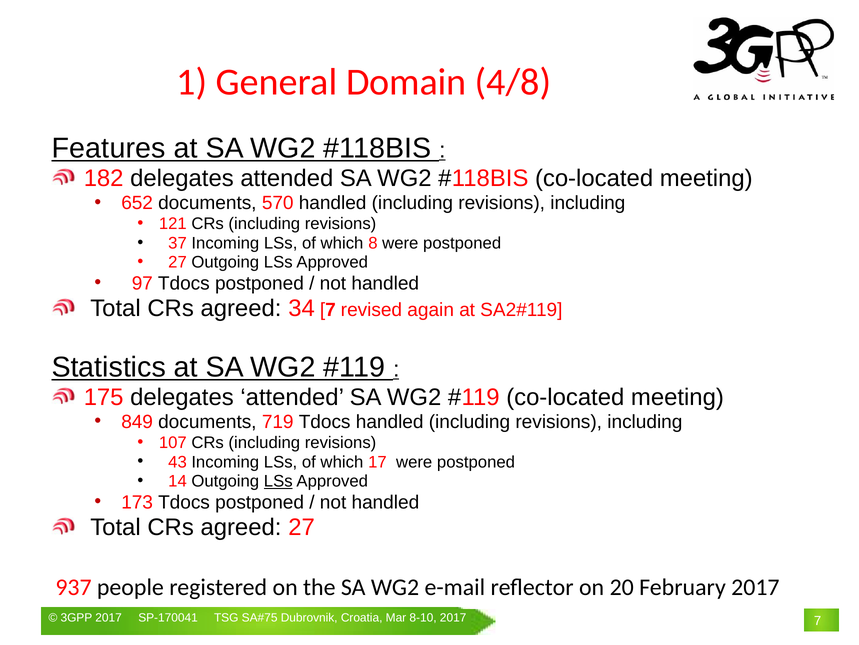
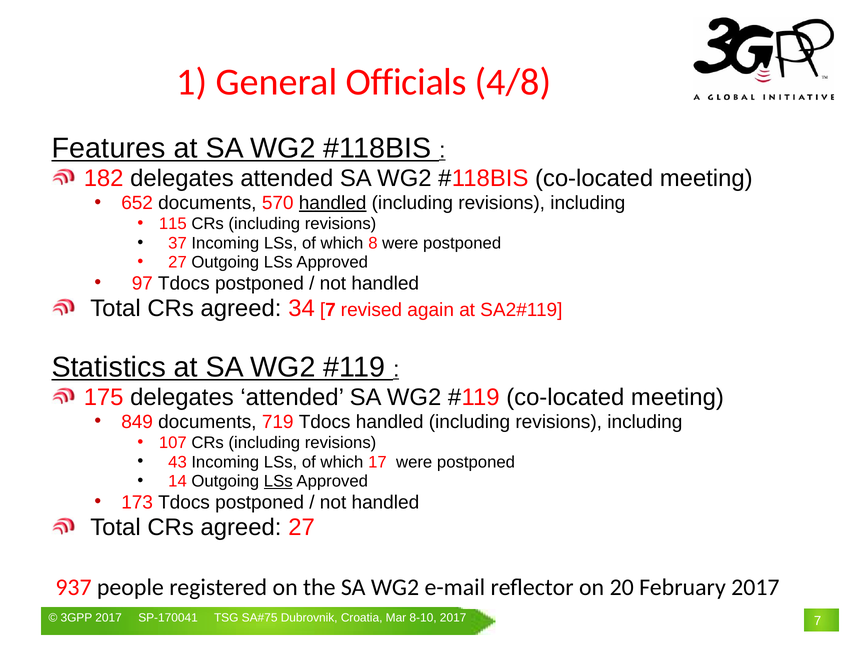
Domain: Domain -> Officials
handled at (333, 203) underline: none -> present
121: 121 -> 115
